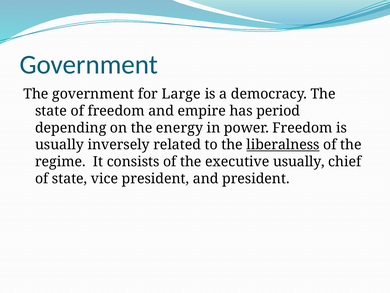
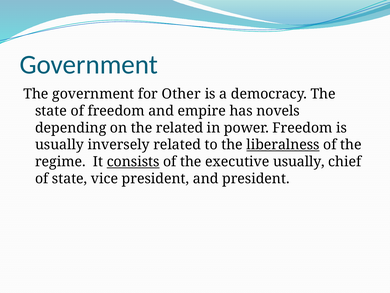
Large: Large -> Other
period: period -> novels
the energy: energy -> related
consists underline: none -> present
